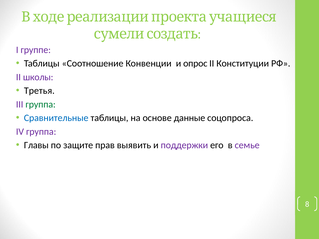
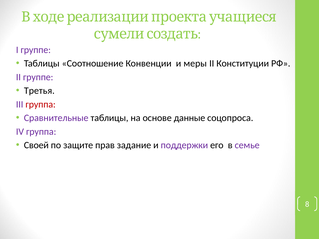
опрос: опрос -> меры
II школы: школы -> группе
группа at (41, 104) colour: green -> red
Сравнительные colour: blue -> purple
Главы: Главы -> Своей
выявить: выявить -> задание
